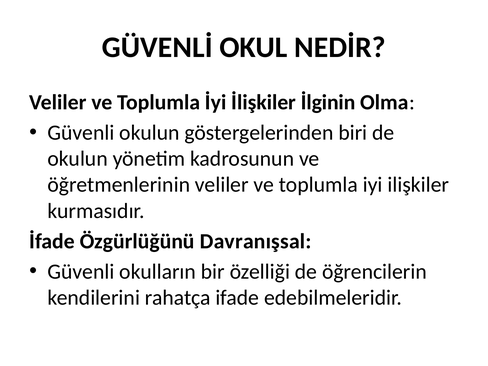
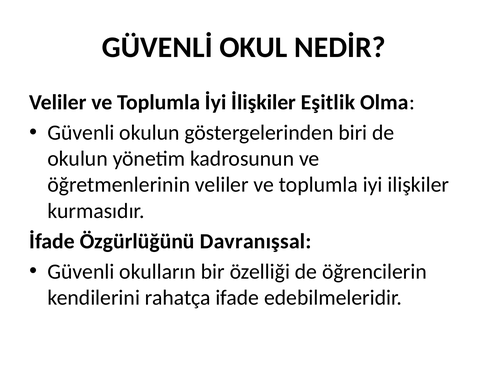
İlginin: İlginin -> Eşitlik
